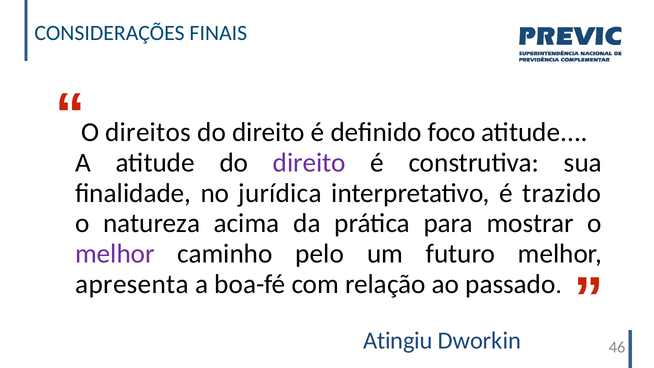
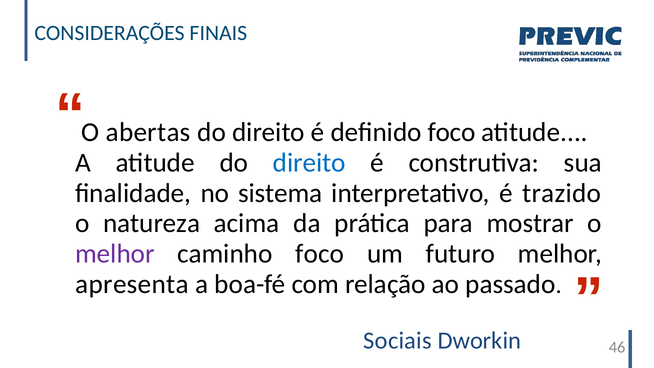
direitos: direitos -> abertas
direito at (309, 163) colour: purple -> blue
jurídica: jurídica -> sistema
caminho pelo: pelo -> foco
Atingiu: Atingiu -> Sociais
